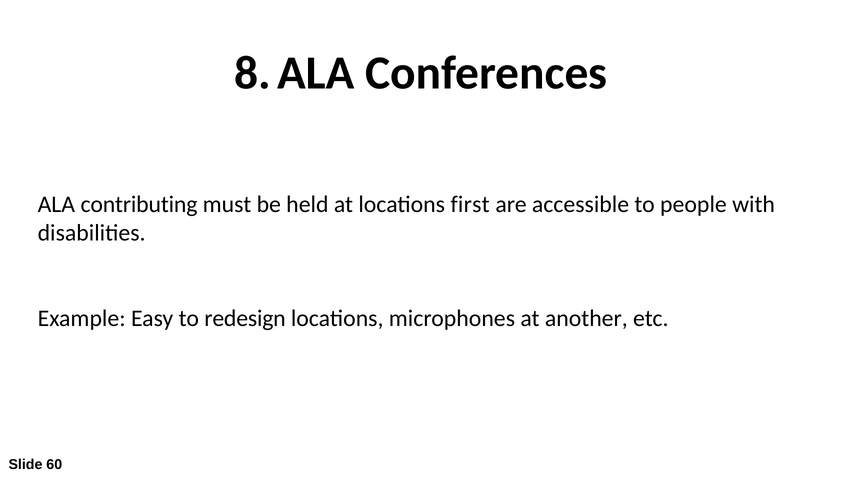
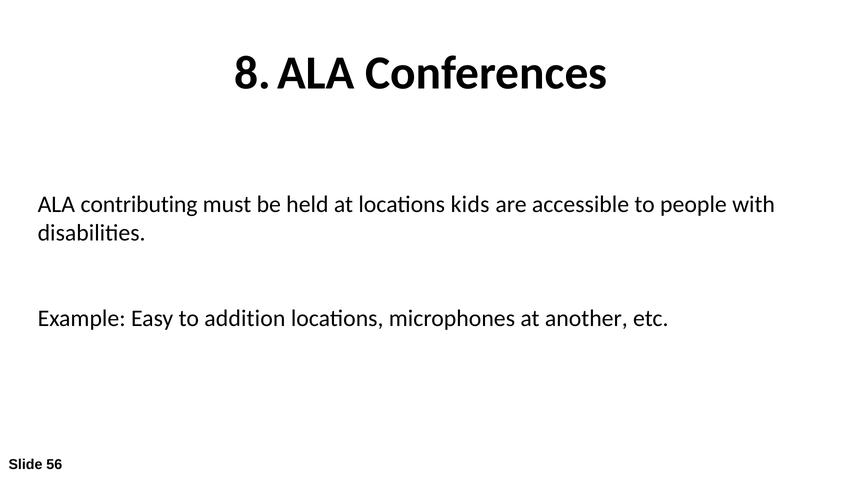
first: first -> kids
redesign: redesign -> addition
60: 60 -> 56
